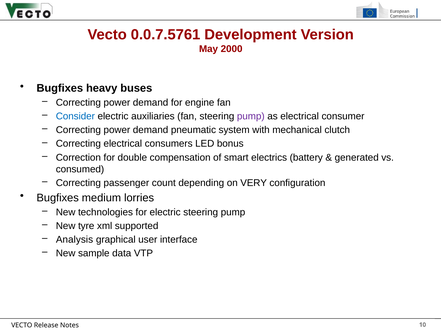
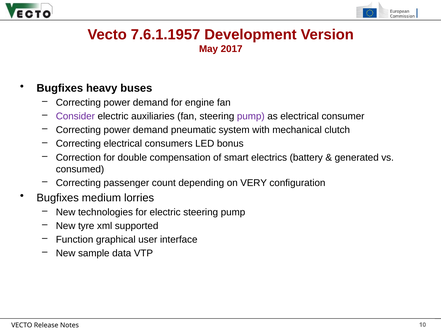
0.0.7.5761: 0.0.7.5761 -> 7.6.1.1957
2000: 2000 -> 2017
Consider colour: blue -> purple
Analysis: Analysis -> Function
